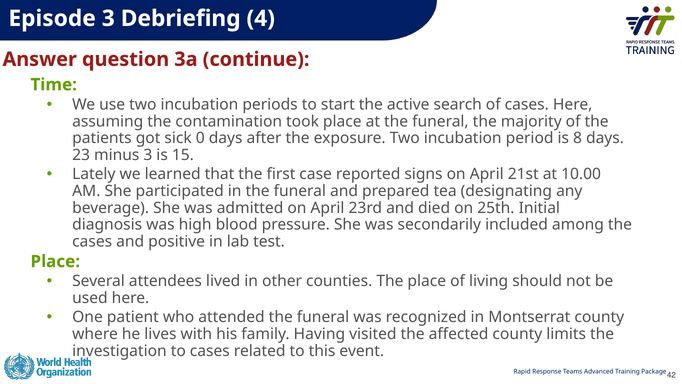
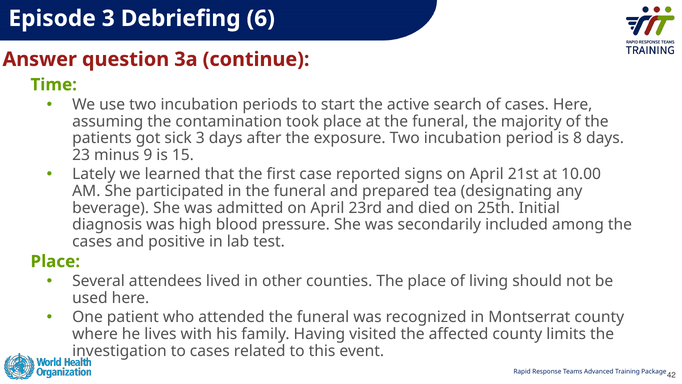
4: 4 -> 6
sick 0: 0 -> 3
minus 3: 3 -> 9
